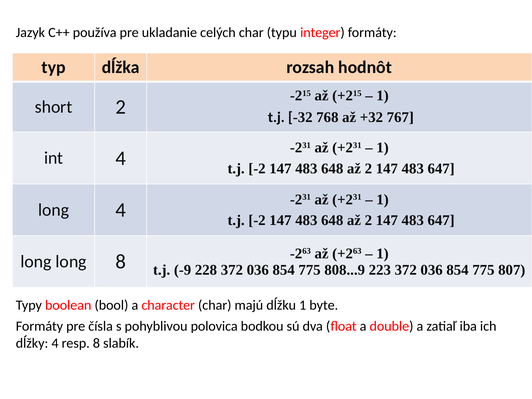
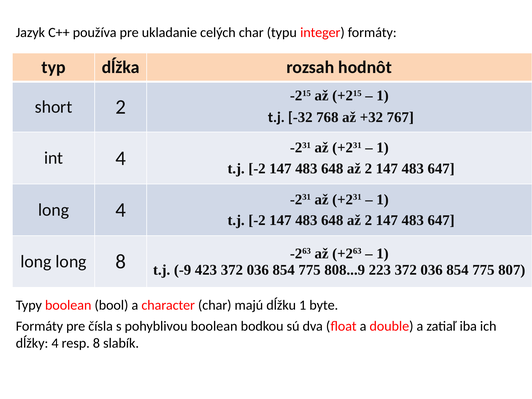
228: 228 -> 423
pohyblivou polovica: polovica -> boolean
